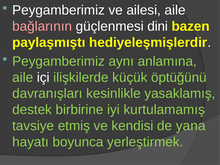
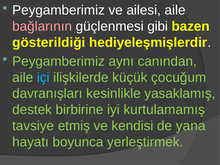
dini: dini -> gibi
paylaşmıştı: paylaşmıştı -> gösterildiği
anlamına: anlamına -> canından
içi colour: white -> light blue
öptüğünü: öptüğünü -> çocuğum
